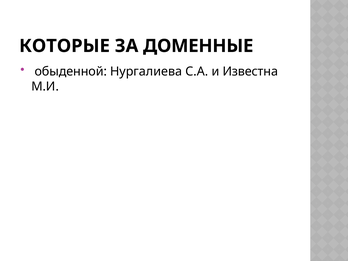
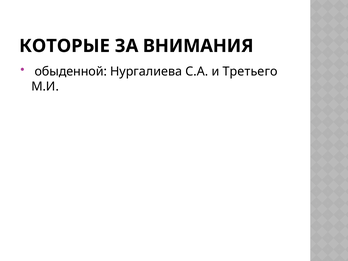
ДОМЕННЫЕ: ДОМЕННЫЕ -> ВНИМАНИЯ
Известна: Известна -> Третьего
